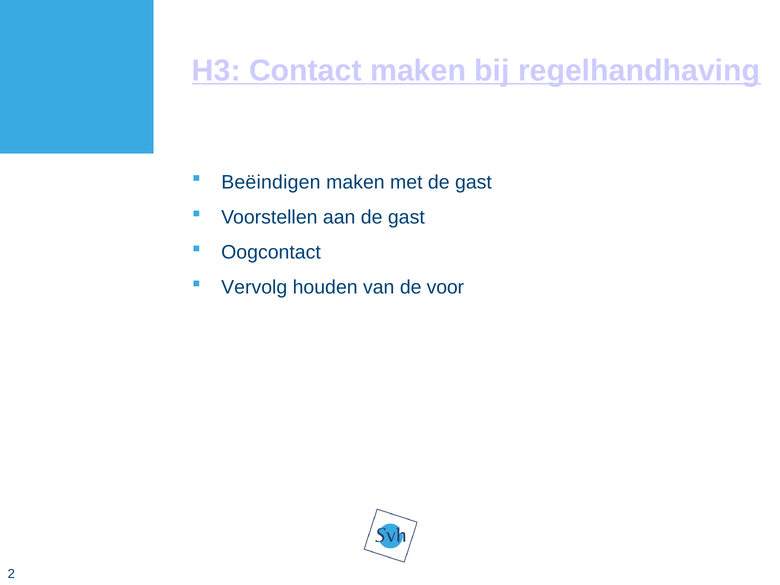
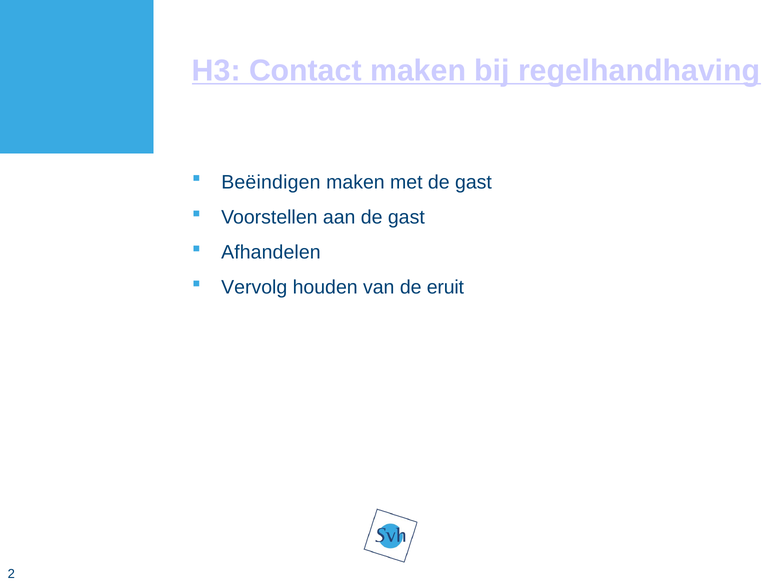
Oogcontact: Oogcontact -> Afhandelen
voor: voor -> eruit
